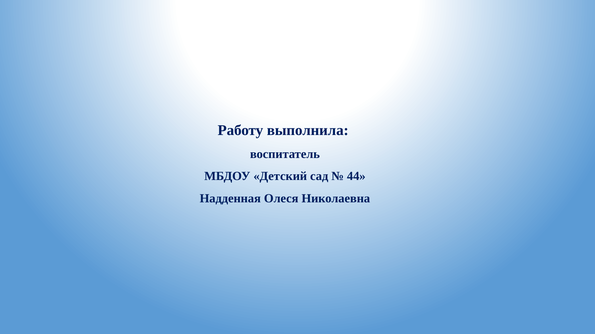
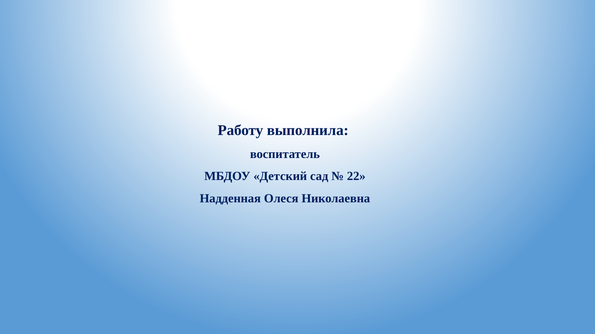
44: 44 -> 22
